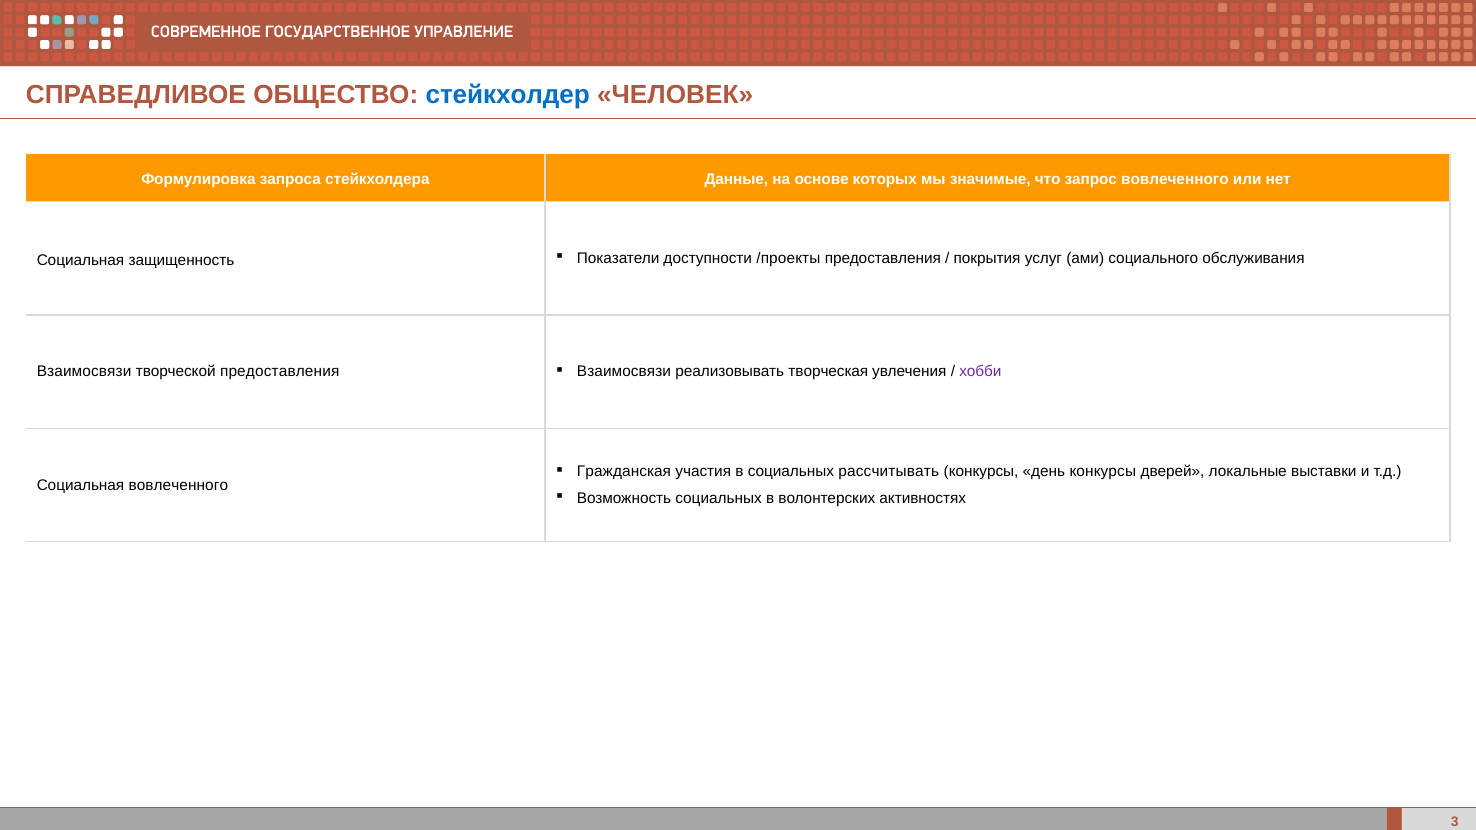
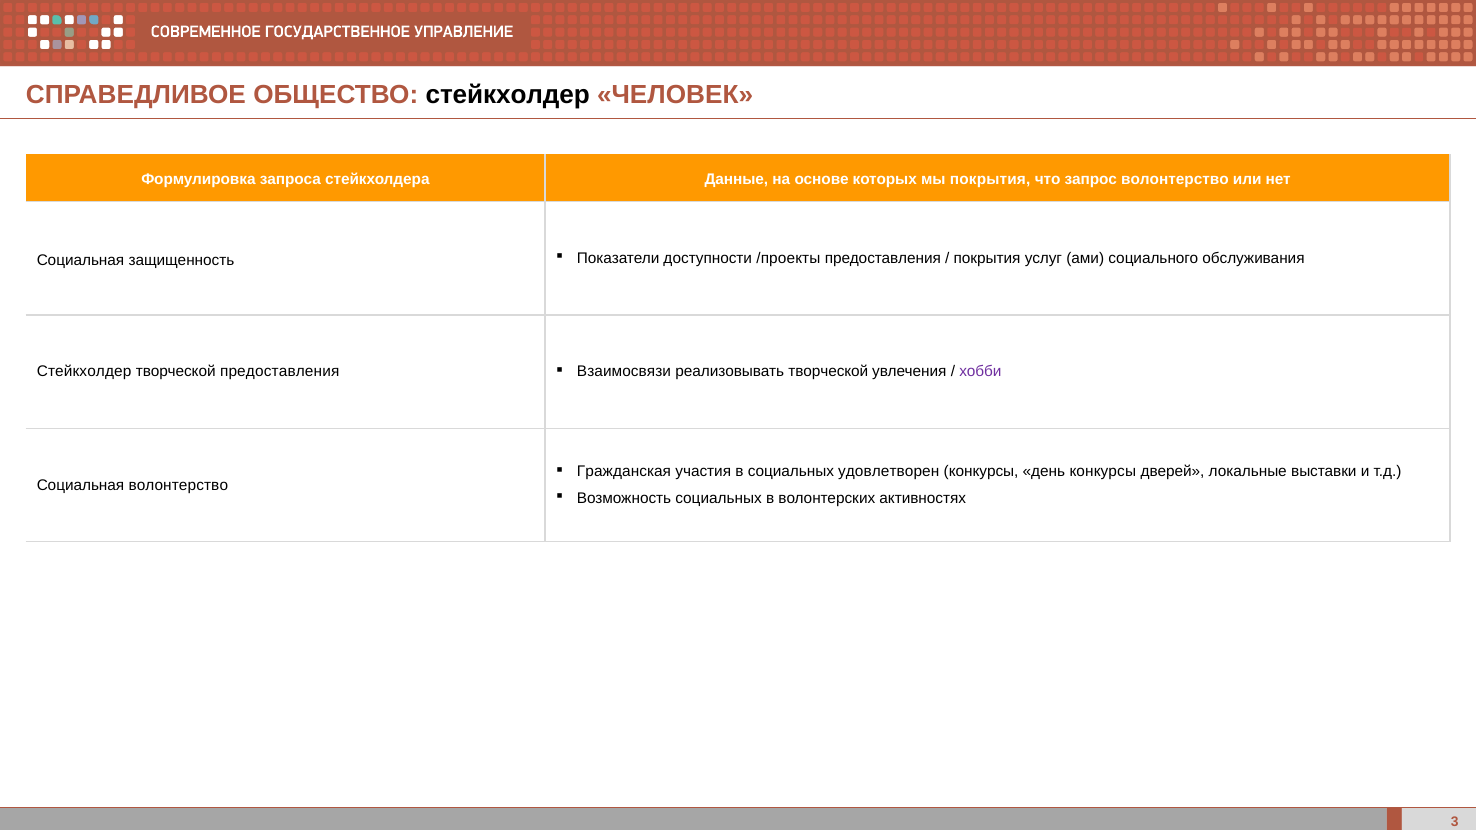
стейкхолдер at (508, 95) colour: blue -> black
мы значимые: значимые -> покрытия
запрос вовлеченного: вовлеченного -> волонтерство
Взаимосвязи at (84, 372): Взаимосвязи -> Стейкхолдер
реализовывать творческая: творческая -> творческой
рассчитывать: рассчитывать -> удовлетворен
Социальная вовлеченного: вовлеченного -> волонтерство
